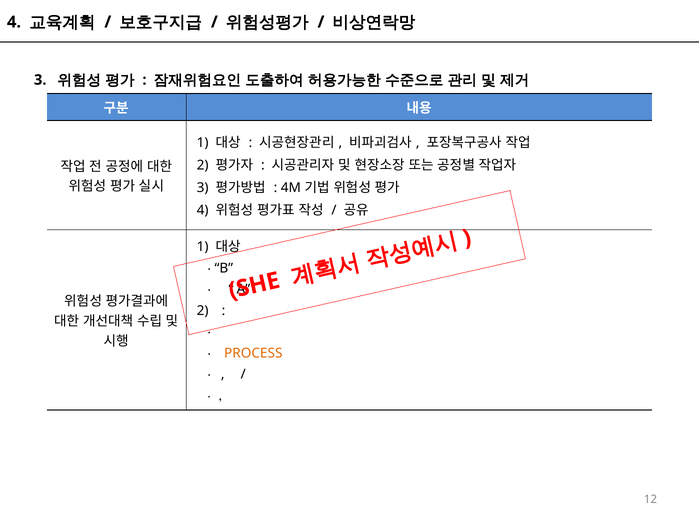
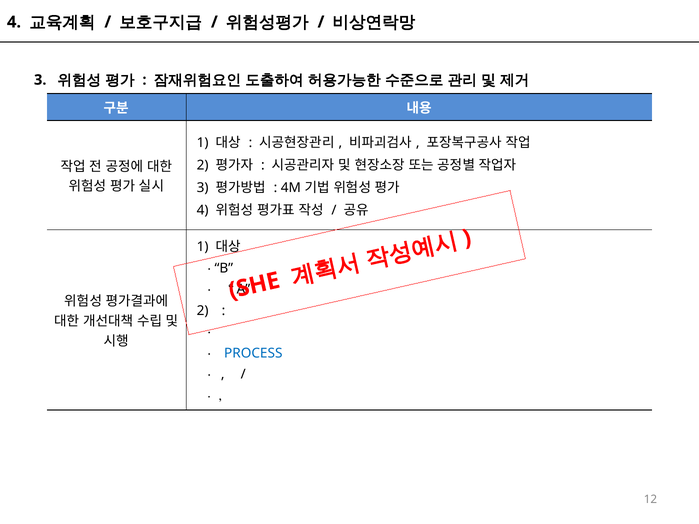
PROCESS colour: orange -> blue
